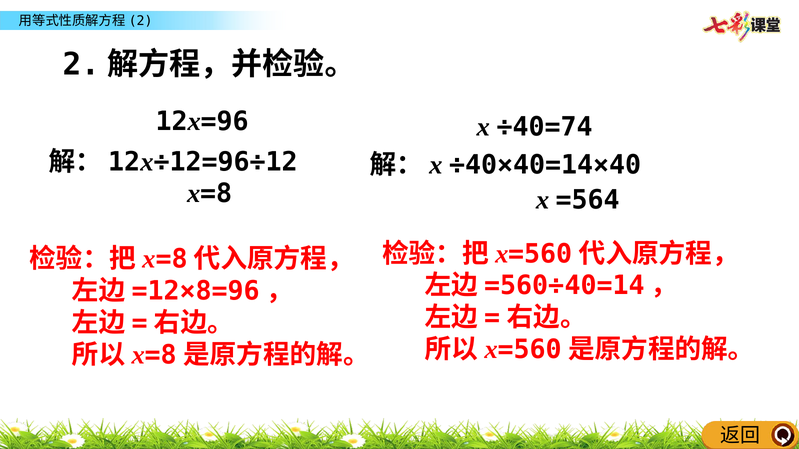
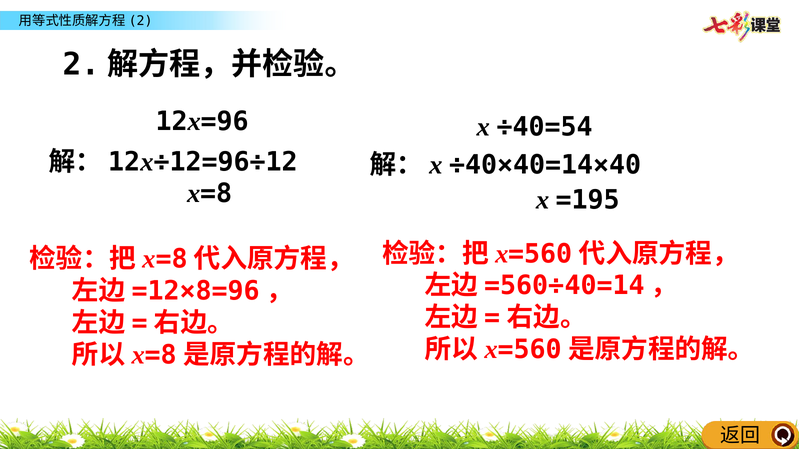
÷40=74: ÷40=74 -> ÷40=54
=564: =564 -> =195
